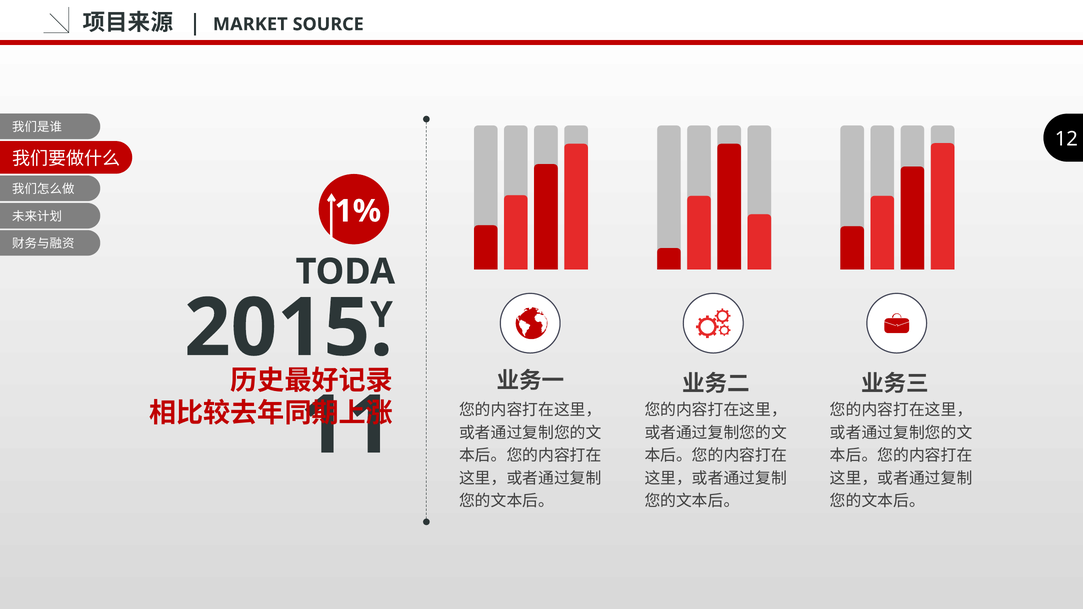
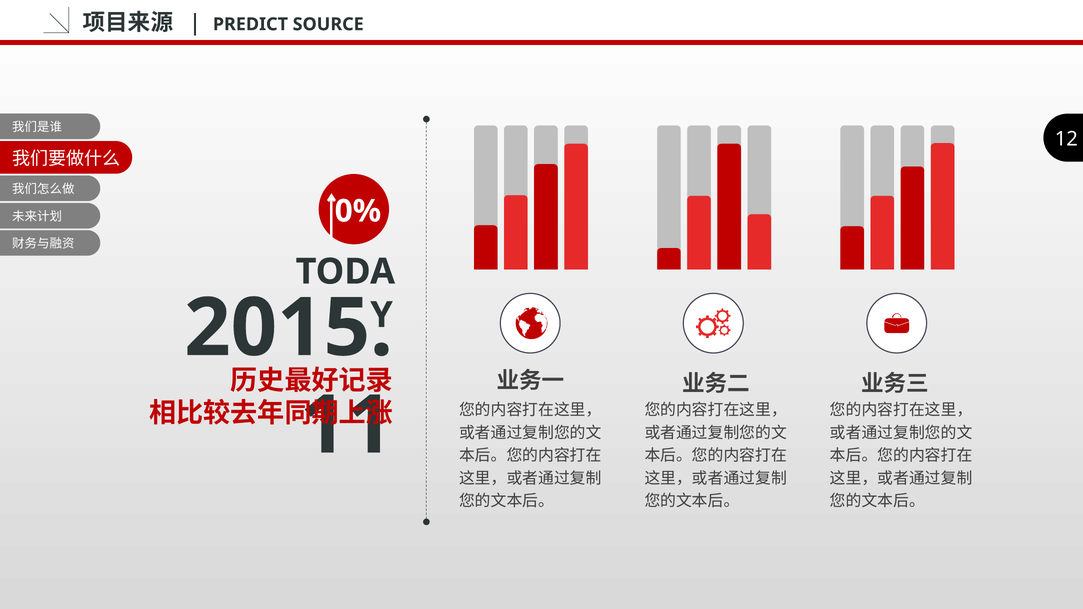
MARKET: MARKET -> PREDICT
1%: 1% -> 0%
